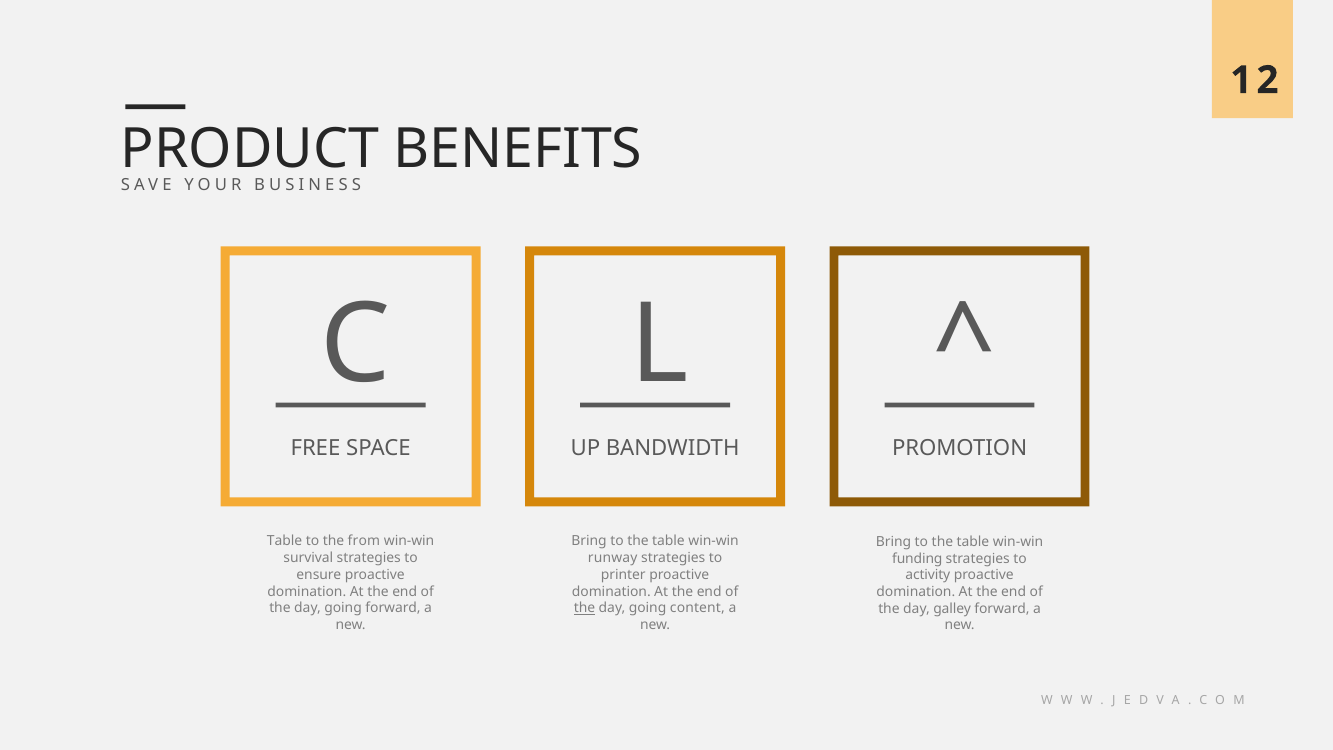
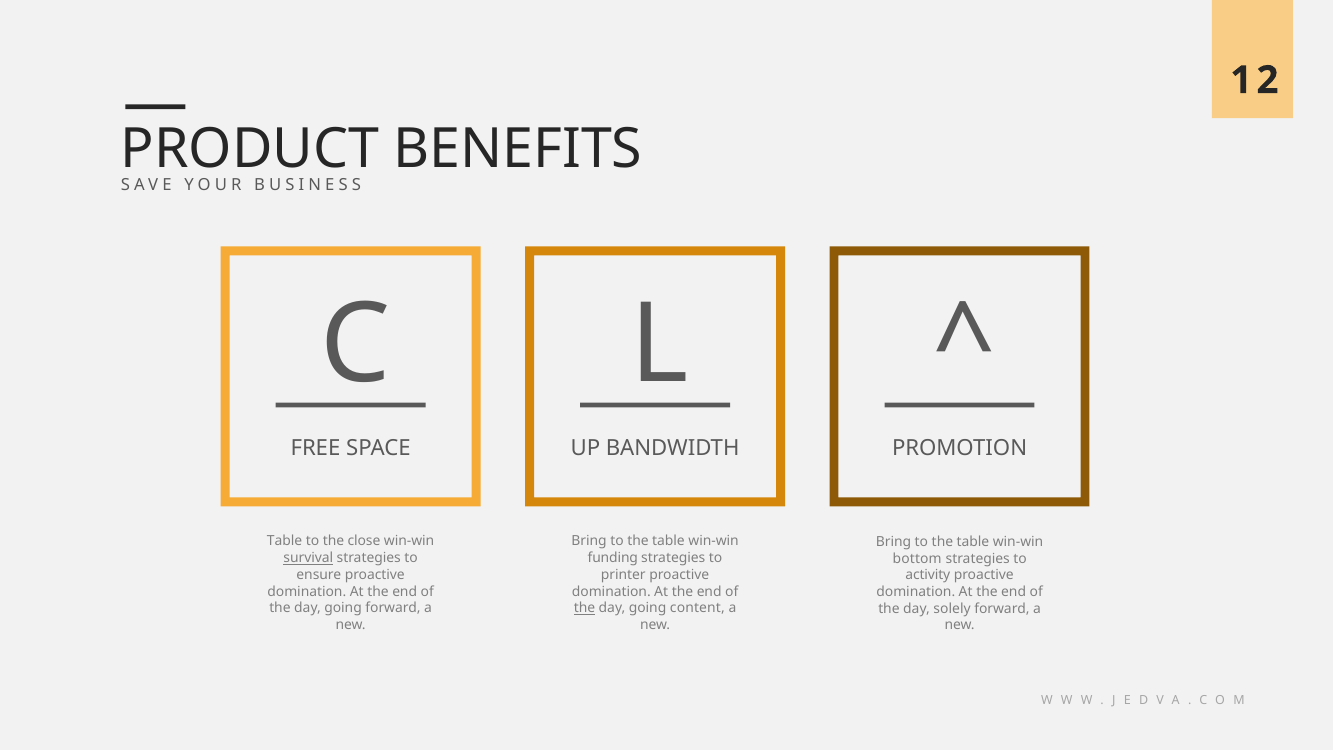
from: from -> close
survival underline: none -> present
runway: runway -> funding
funding: funding -> bottom
galley: galley -> solely
